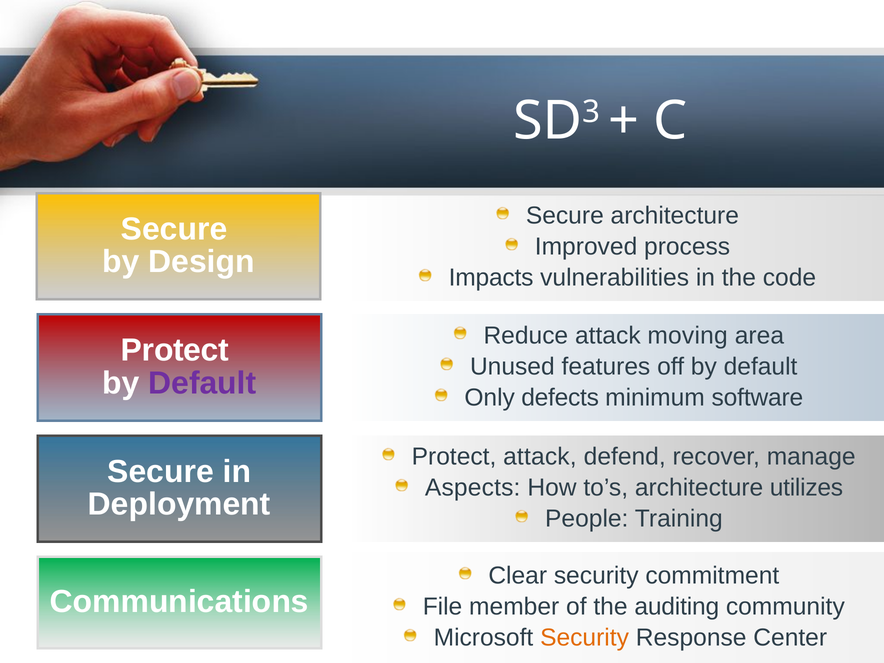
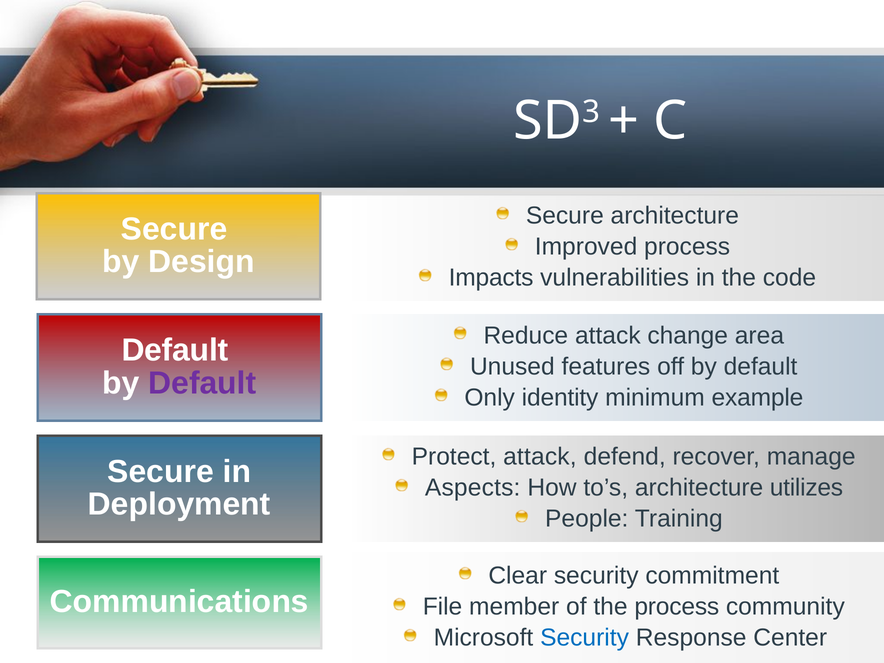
moving: moving -> change
Protect at (175, 350): Protect -> Default
defects: defects -> identity
software: software -> example
the auditing: auditing -> process
Security at (585, 638) colour: orange -> blue
